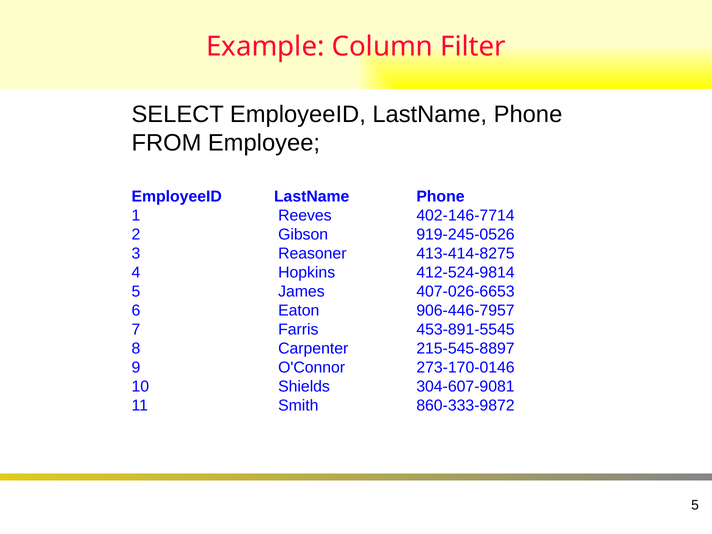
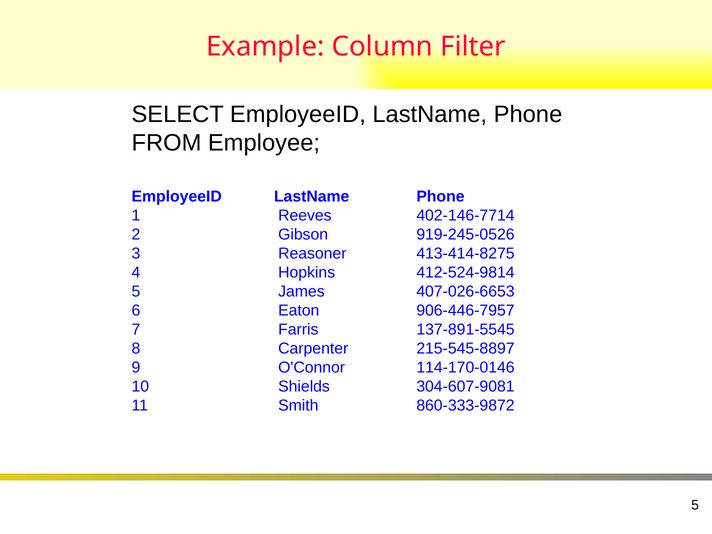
453-891-5545: 453-891-5545 -> 137-891-5545
273-170-0146: 273-170-0146 -> 114-170-0146
